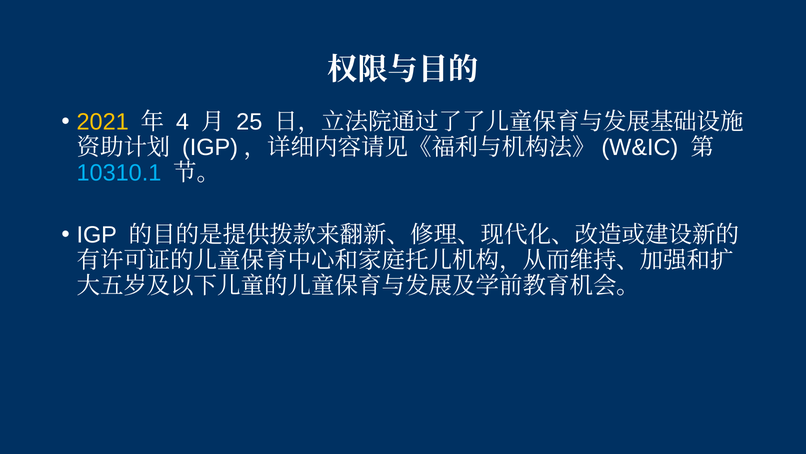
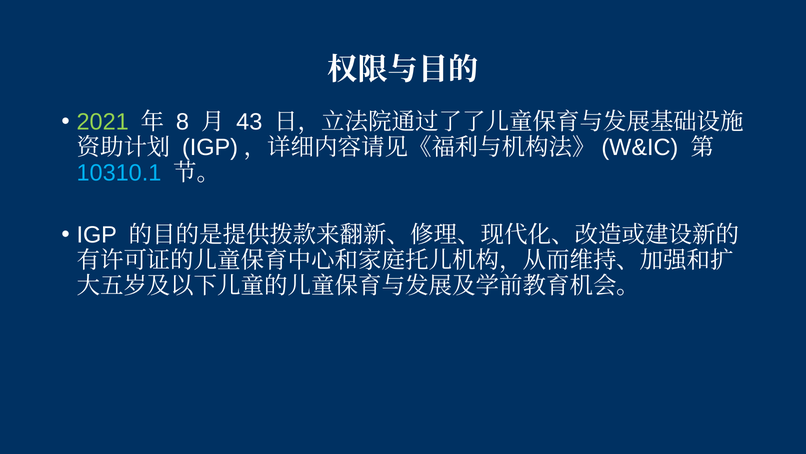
2021 colour: yellow -> light green
4: 4 -> 8
25: 25 -> 43
